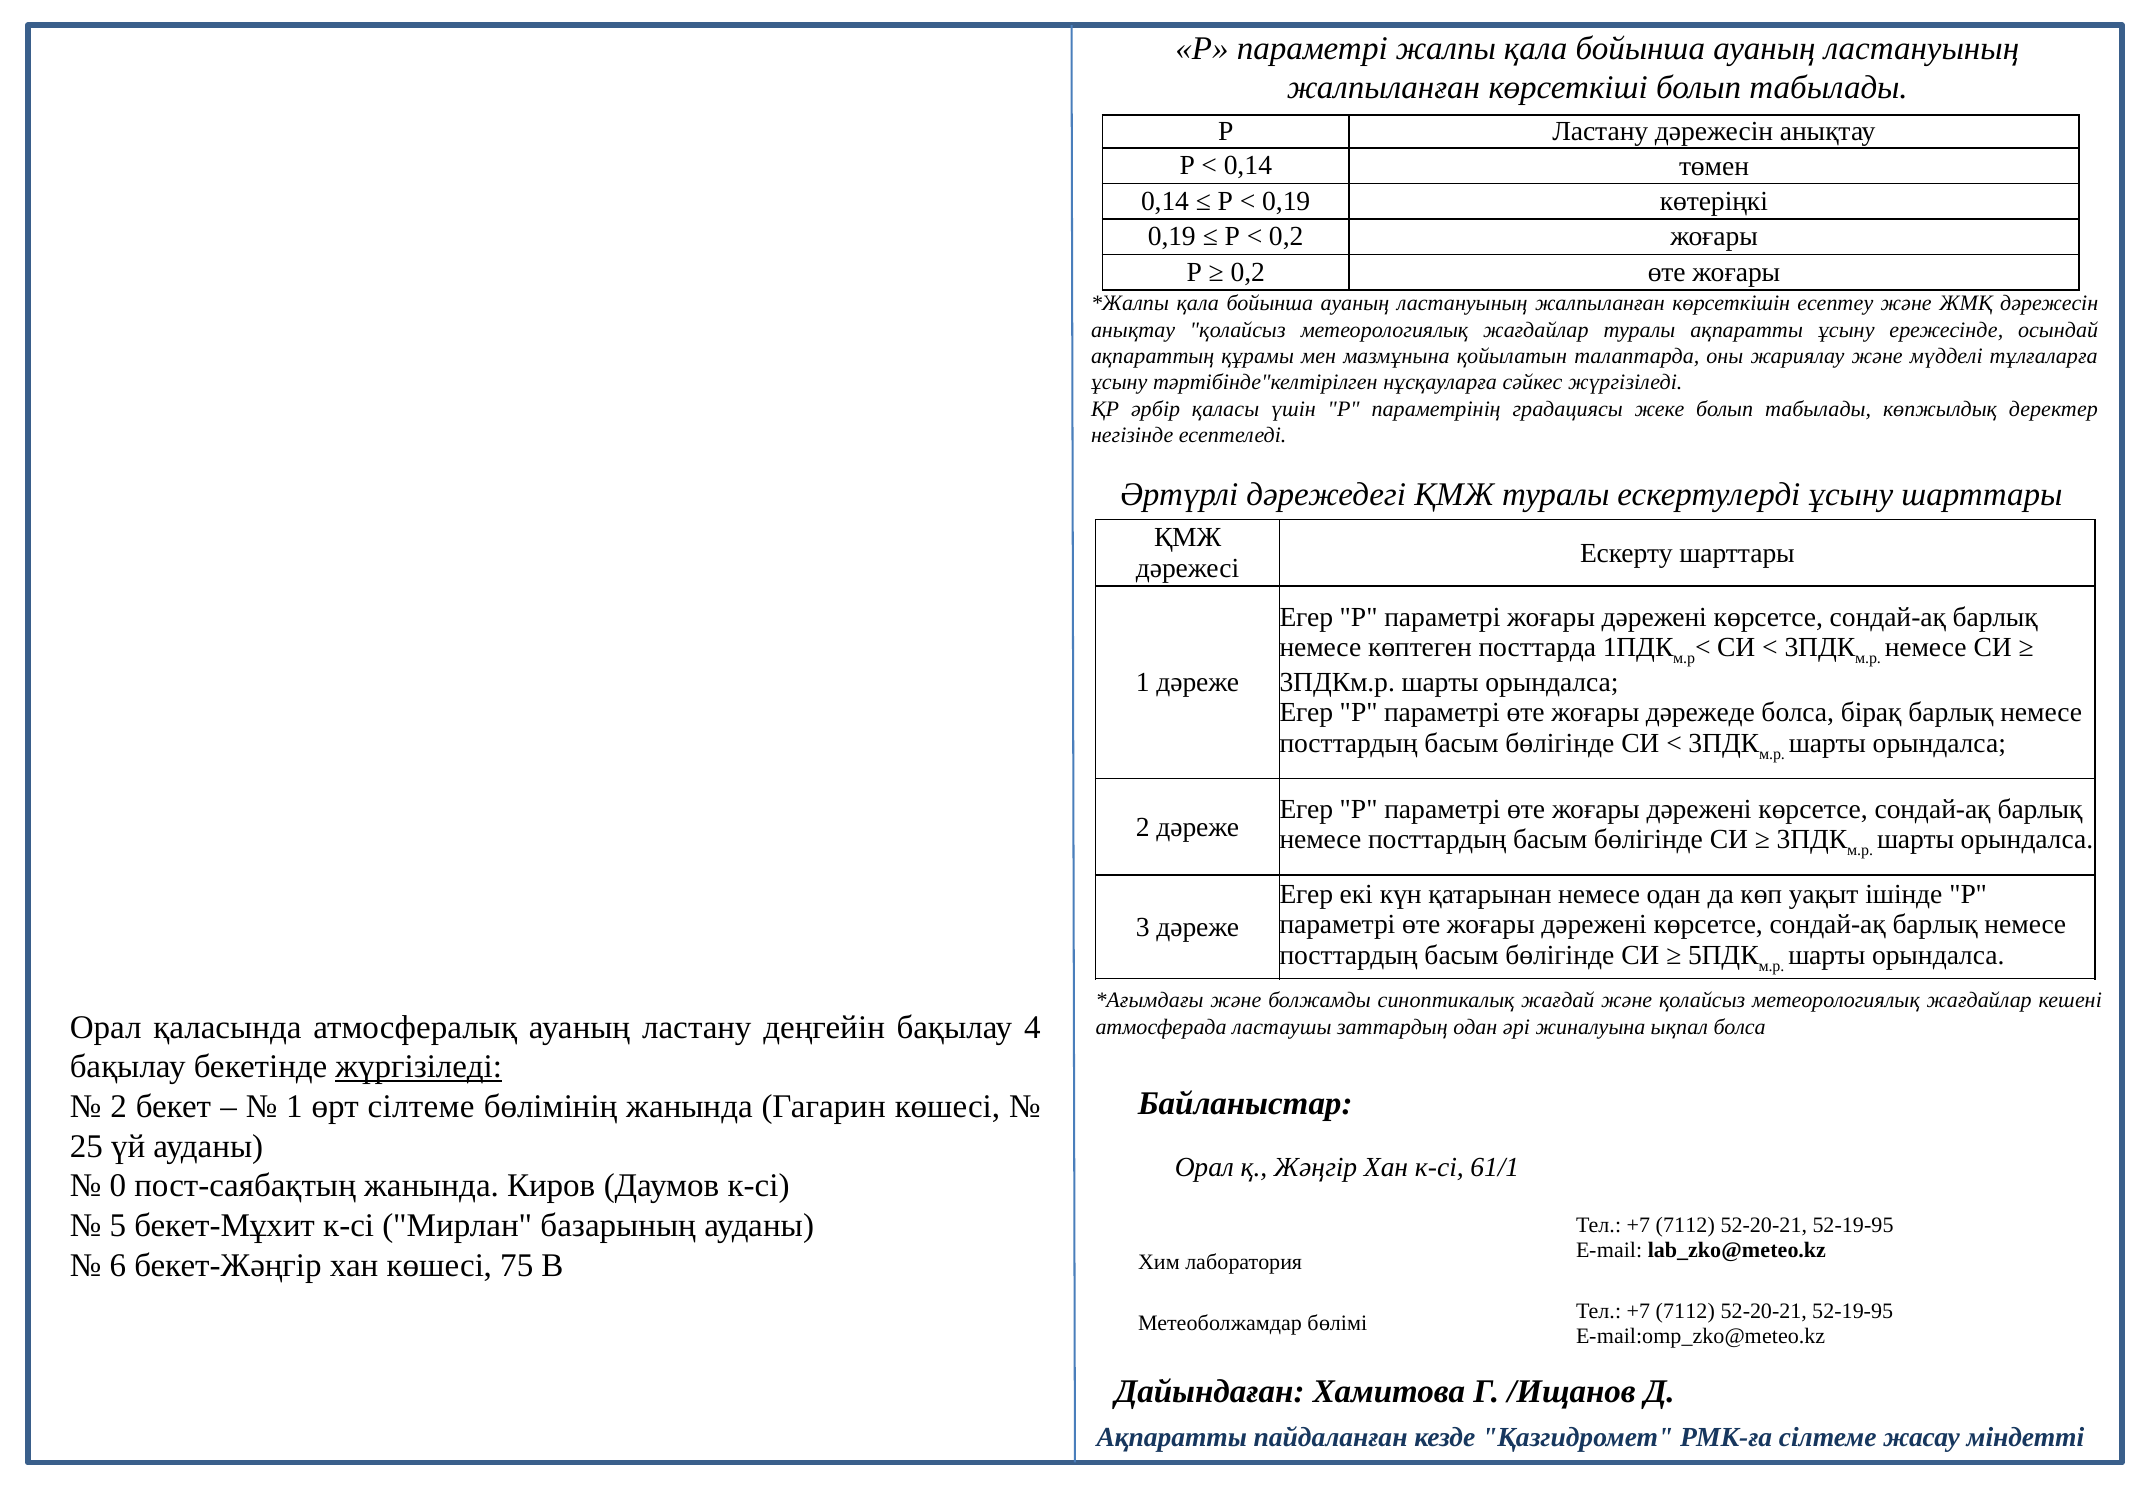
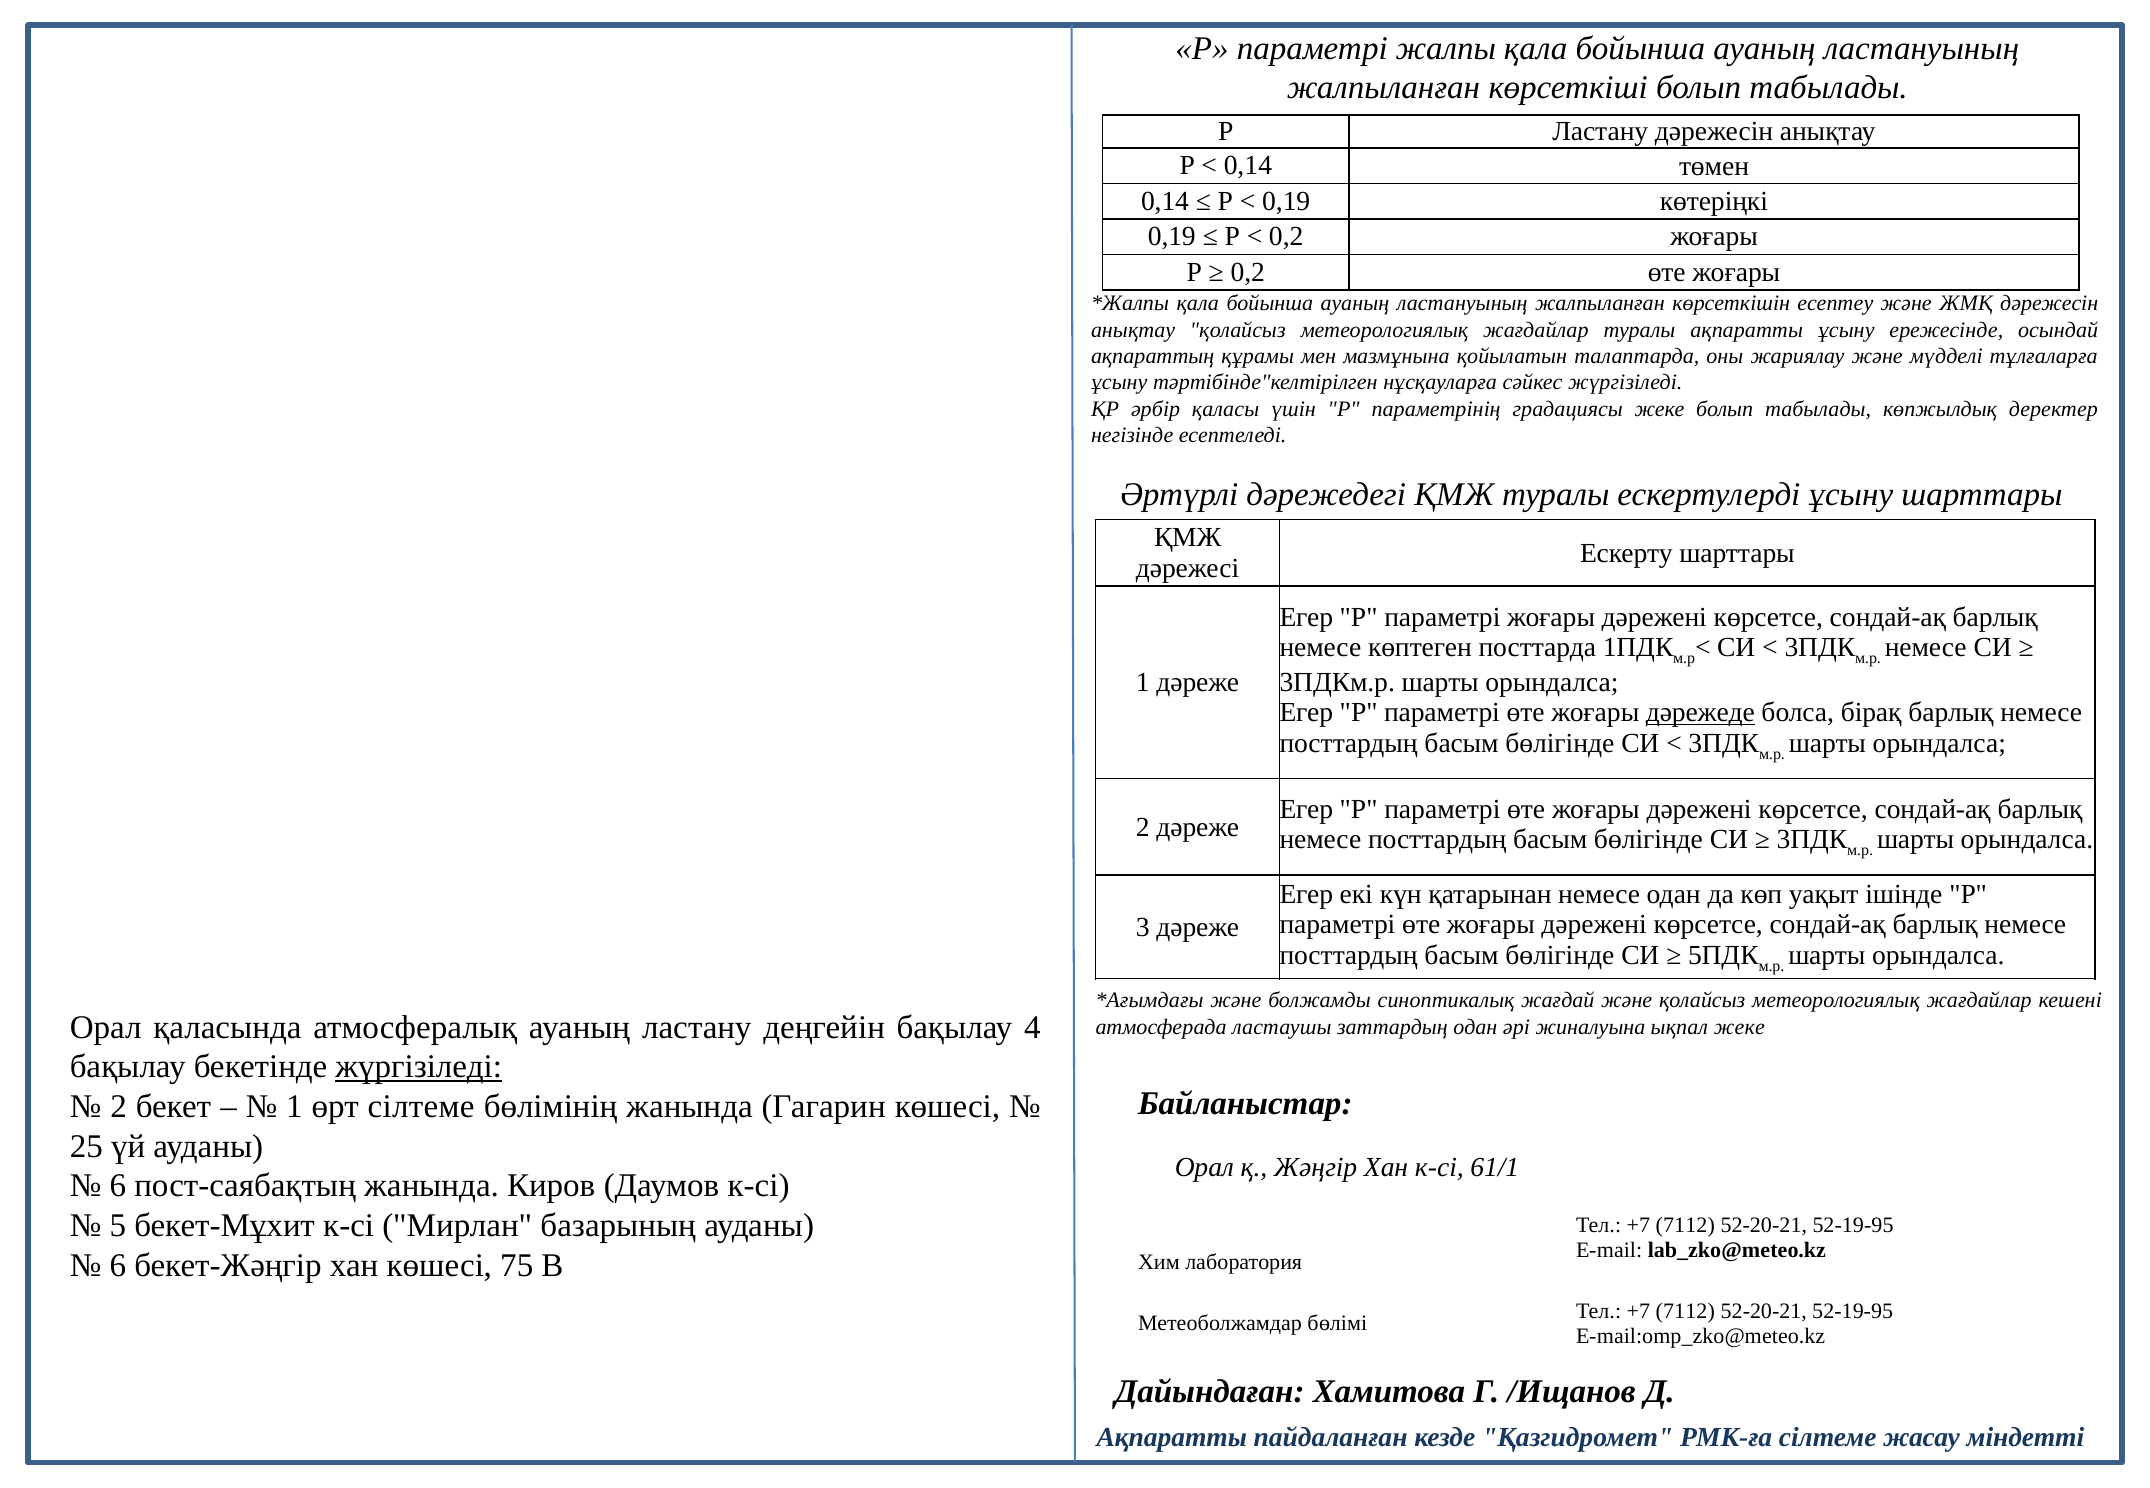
дәрежеде underline: none -> present
ықпал болса: болса -> жеке
0 at (118, 1186): 0 -> 6
